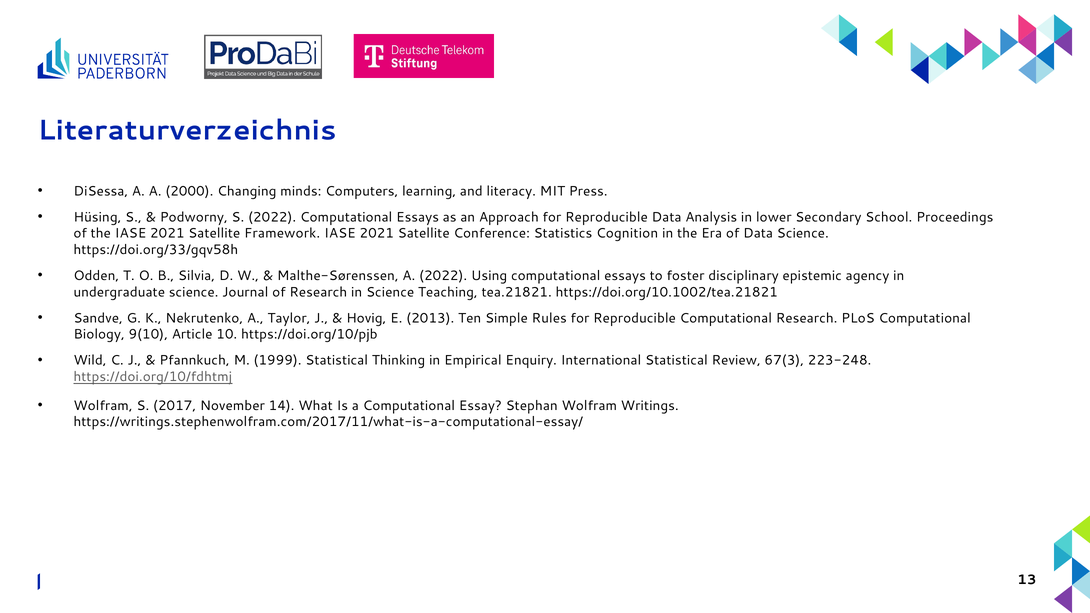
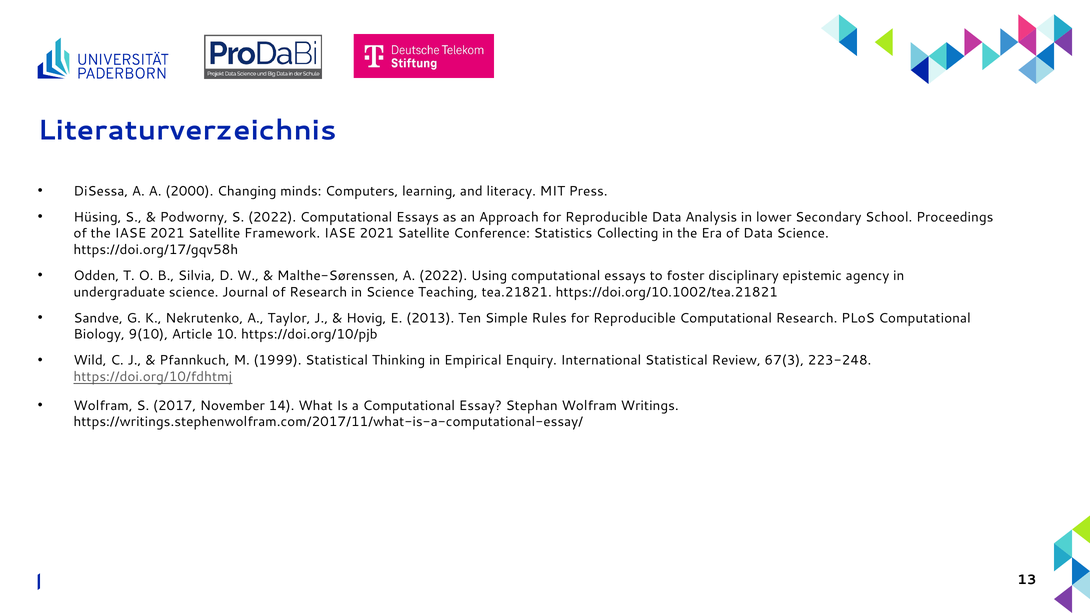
Cognition: Cognition -> Collecting
https://doi.org/33/gqv58h: https://doi.org/33/gqv58h -> https://doi.org/17/gqv58h
